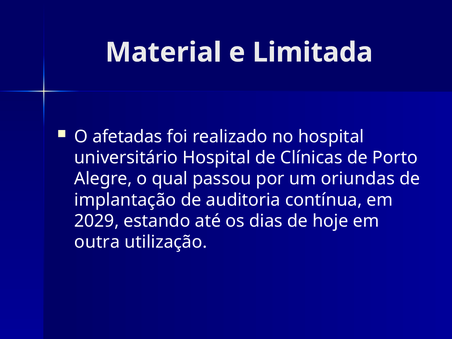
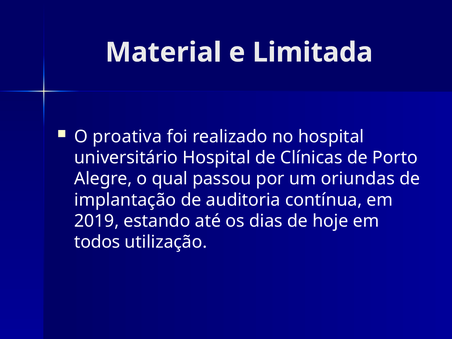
afetadas: afetadas -> proativa
2029: 2029 -> 2019
outra: outra -> todos
